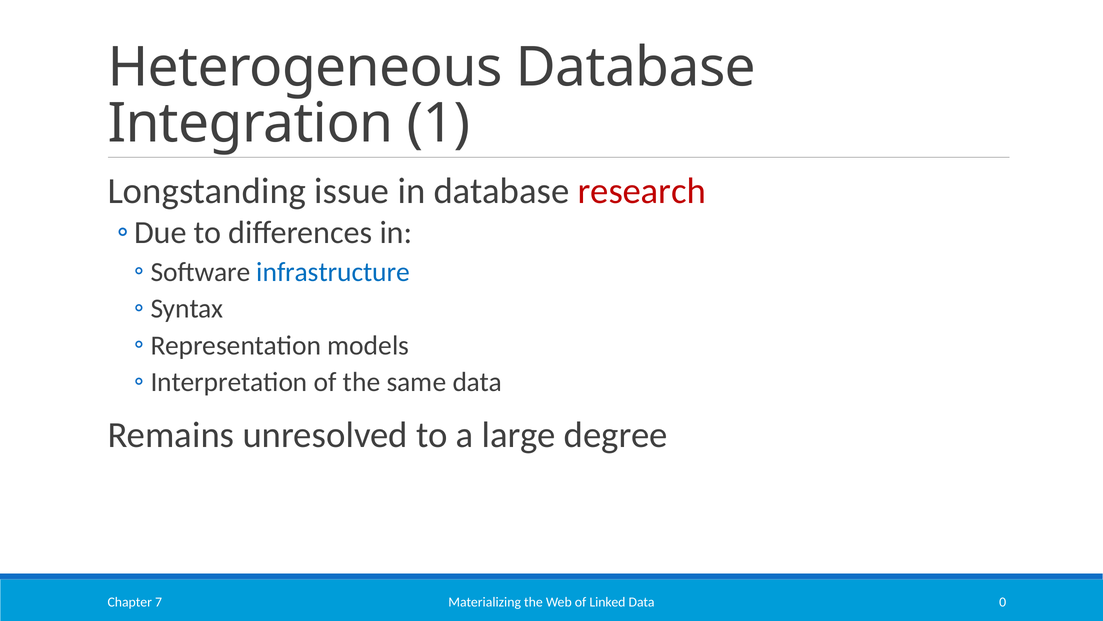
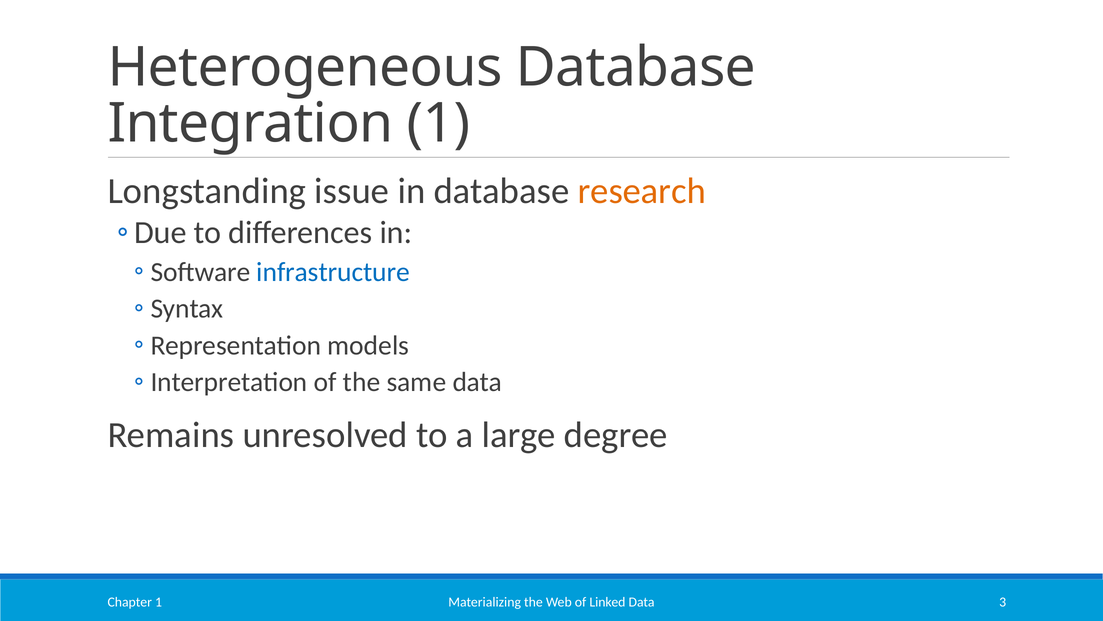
research colour: red -> orange
0: 0 -> 3
Chapter 7: 7 -> 1
